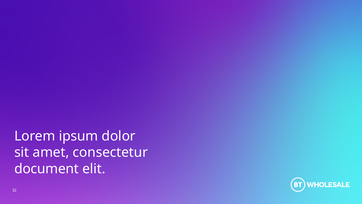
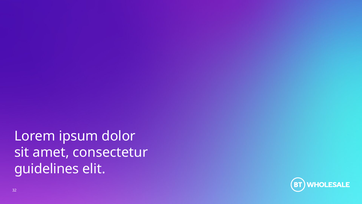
document: document -> guidelines
